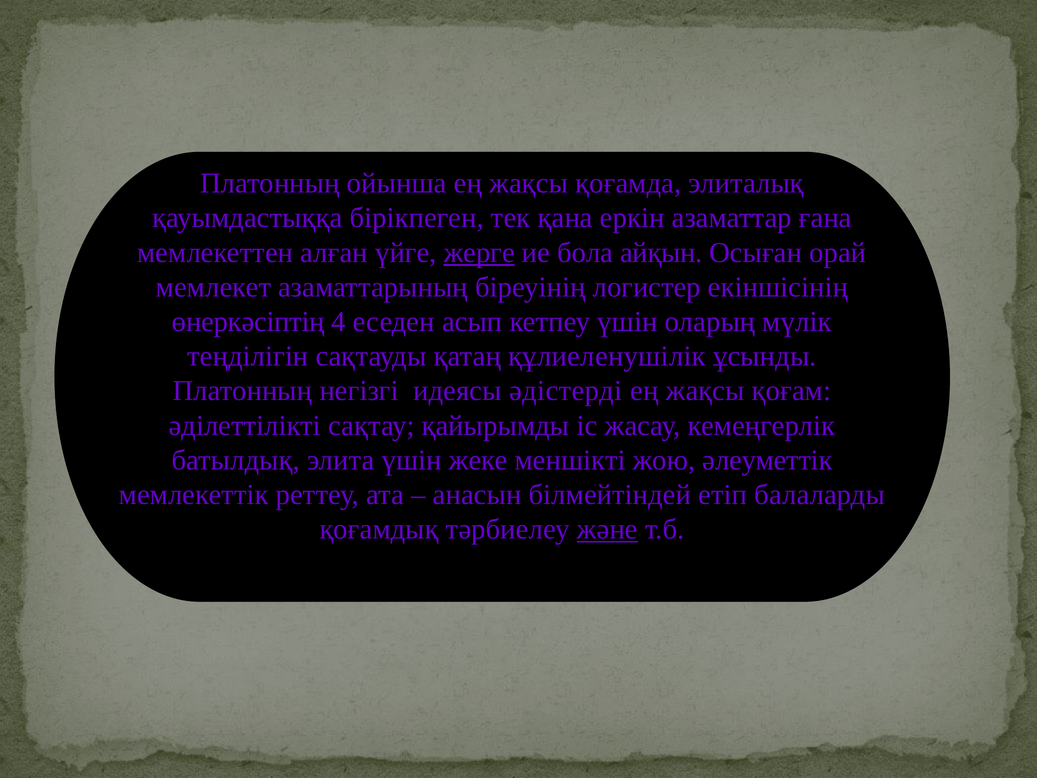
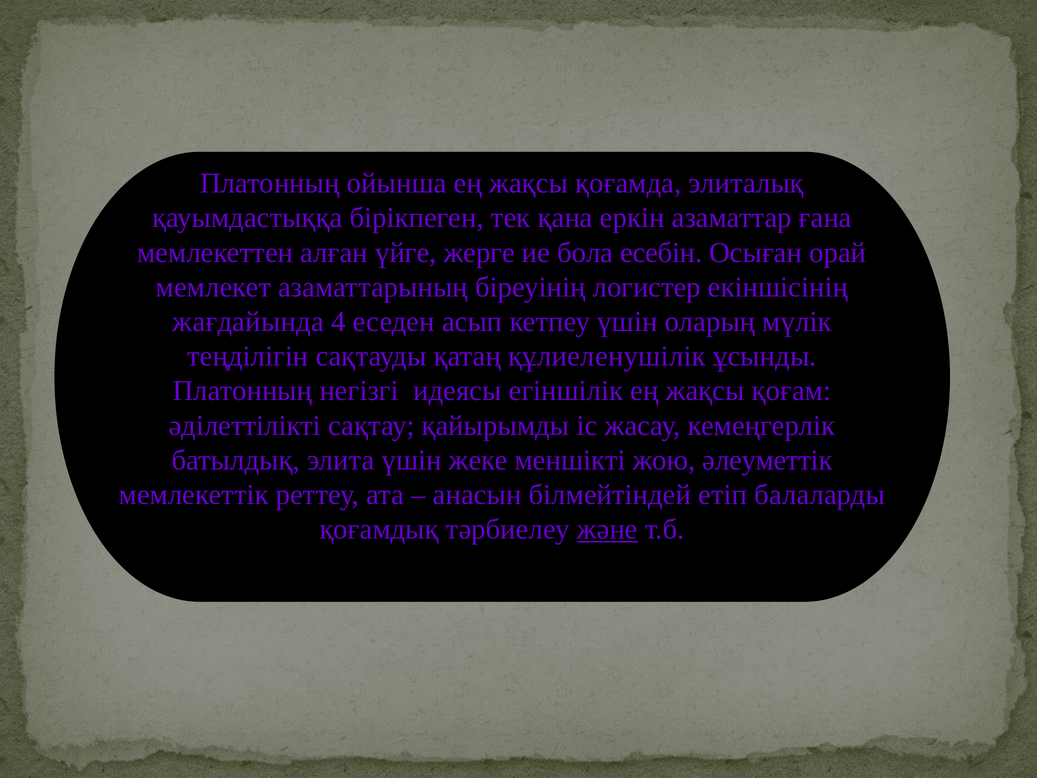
жерге underline: present -> none
айқын: айқын -> есебін
өнеркәсіптің: өнеркәсіптің -> жағдайында
әдістерді: әдістерді -> егіншілік
